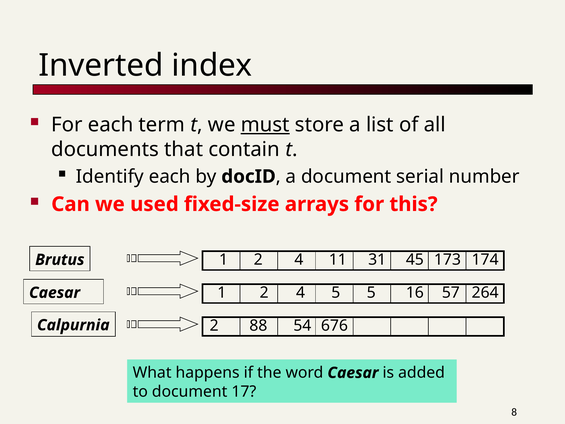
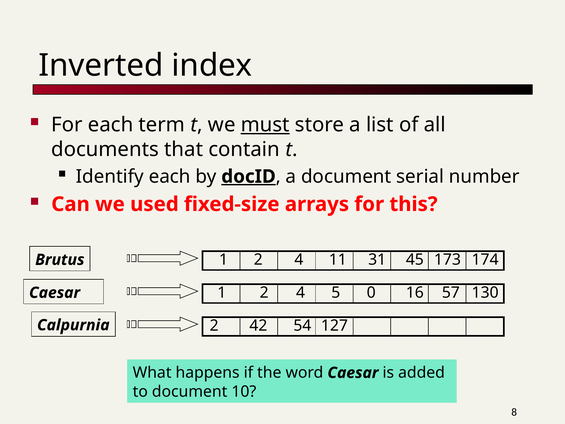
docID underline: none -> present
5 5: 5 -> 0
264: 264 -> 130
88: 88 -> 42
676: 676 -> 127
17: 17 -> 10
